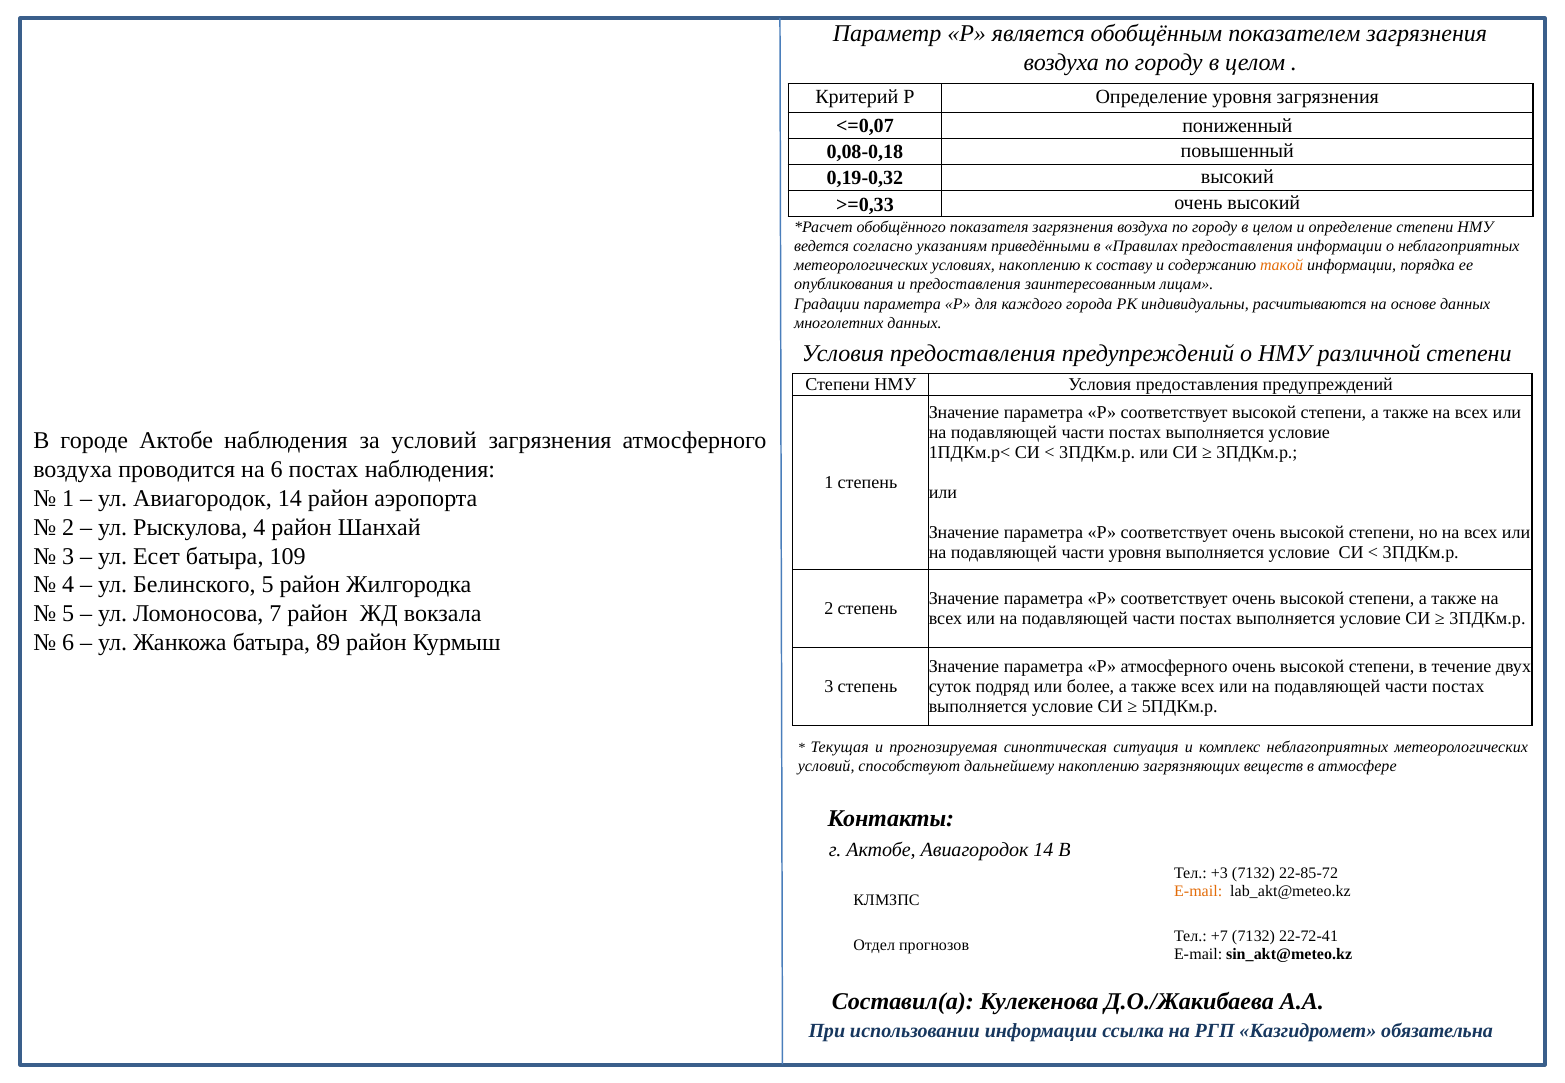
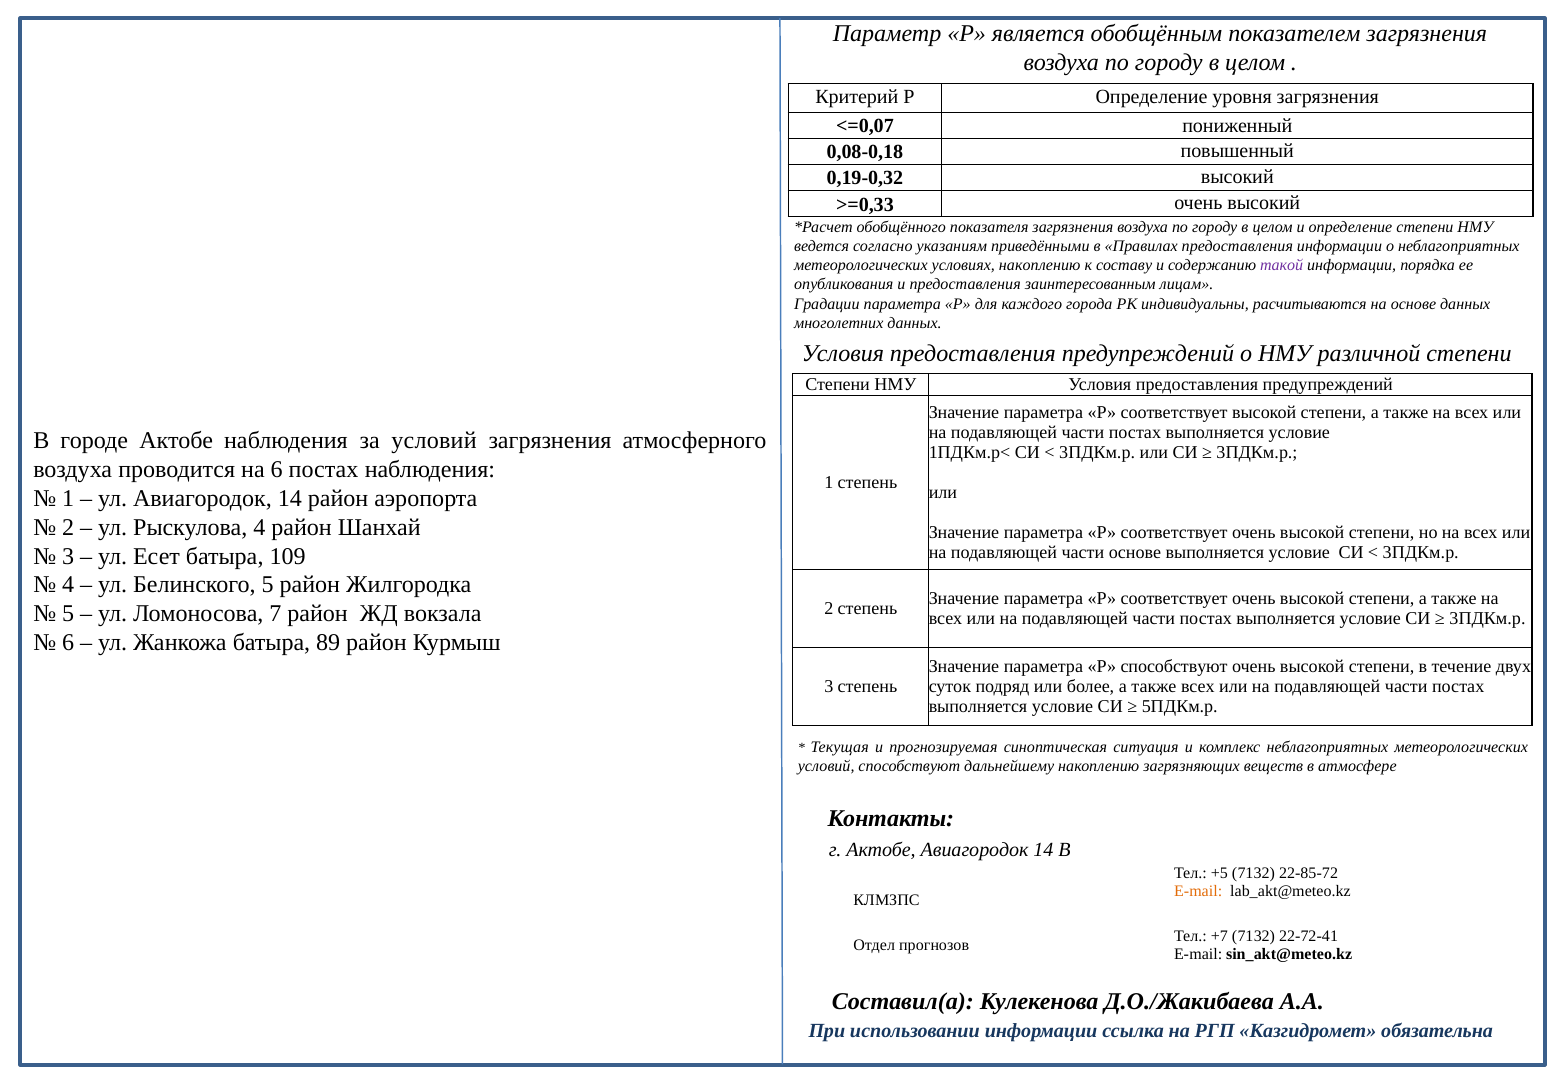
такой colour: orange -> purple
части уровня: уровня -> основе
Р атмосферного: атмосферного -> способствуют
+3: +3 -> +5
